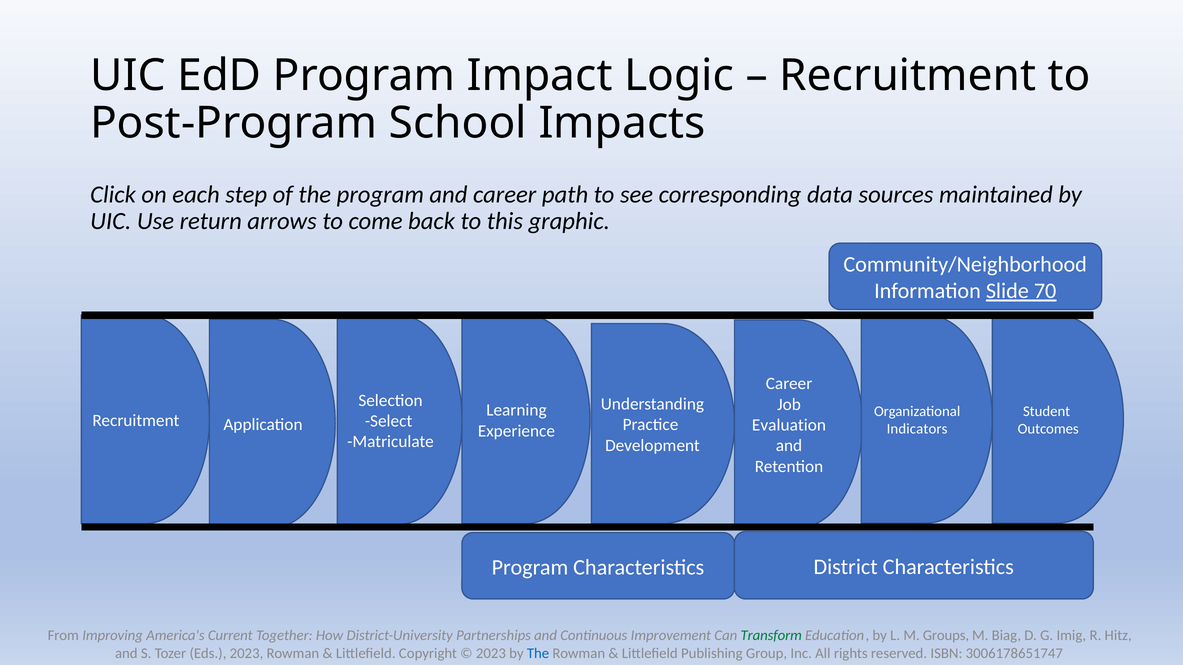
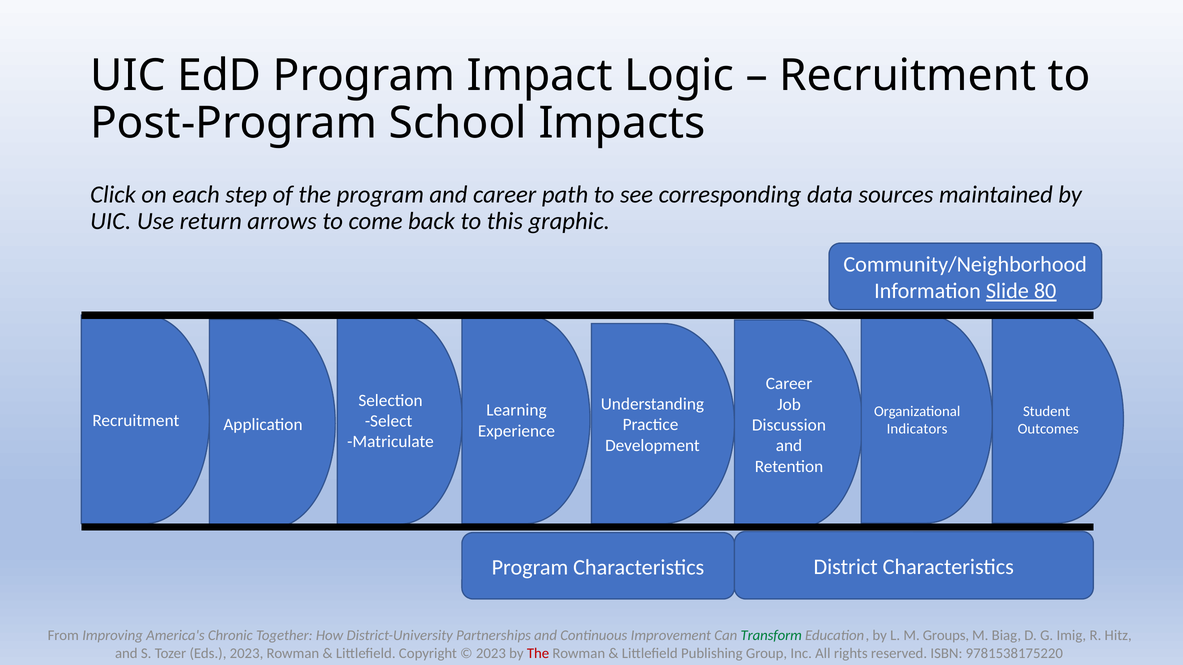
70: 70 -> 80
Evaluation: Evaluation -> Discussion
Current: Current -> Chronic
The at (538, 654) colour: blue -> red
3006178651747: 3006178651747 -> 9781538175220
